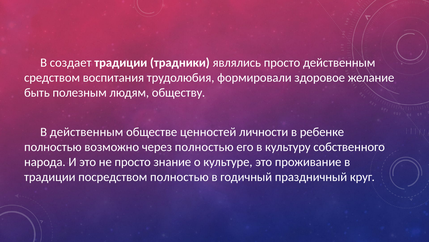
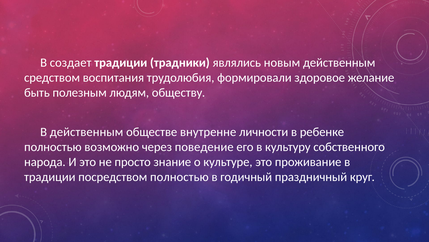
являлись просто: просто -> новым
ценностей: ценностей -> внутренне
через полностью: полностью -> поведение
